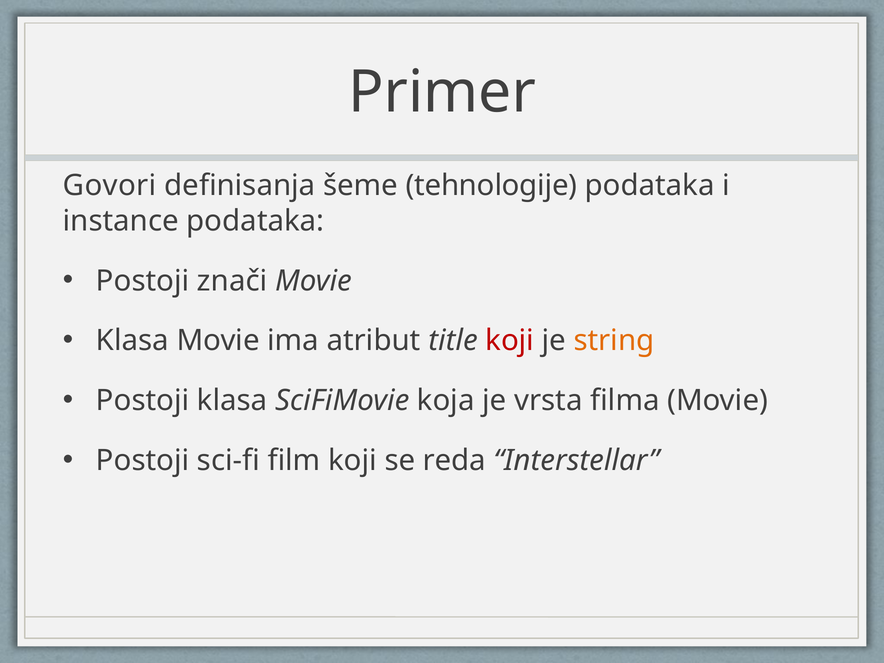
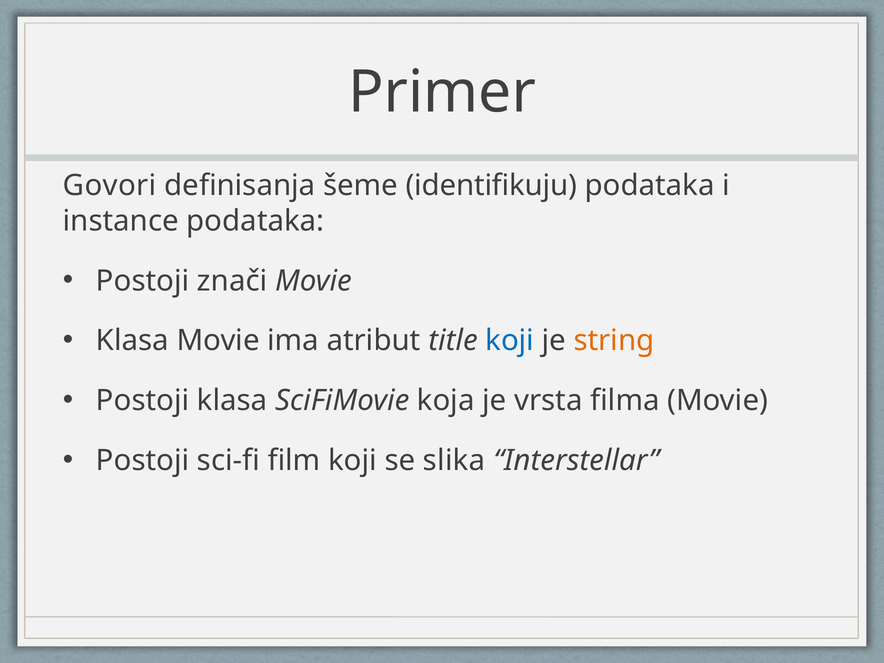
tehnologije: tehnologije -> identifikuju
koji at (510, 341) colour: red -> blue
reda: reda -> slika
